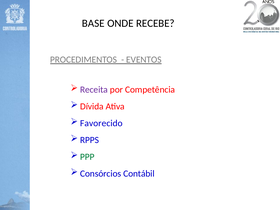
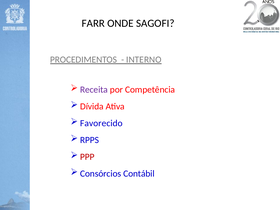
BASE: BASE -> FARR
RECEBE: RECEBE -> SAGOFI
EVENTOS: EVENTOS -> INTERNO
PPP colour: green -> red
